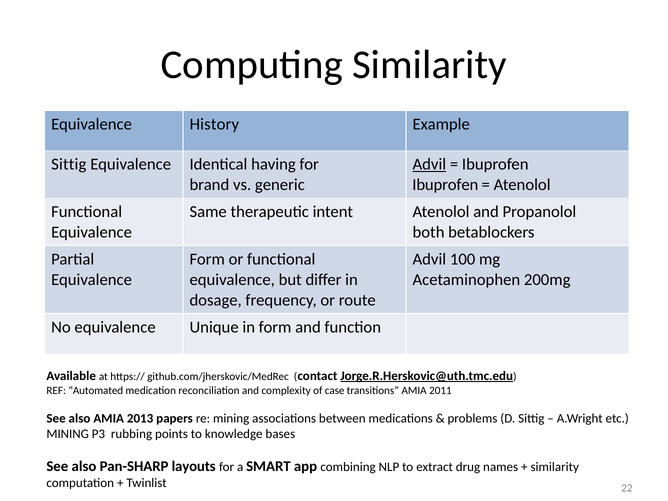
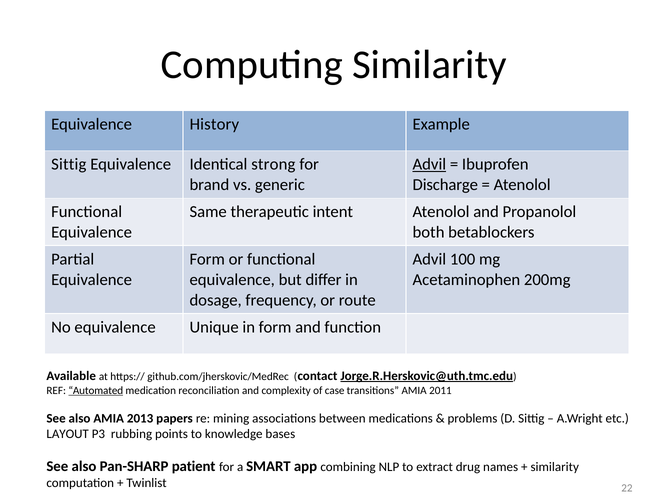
having: having -> strong
Ibuprofen at (445, 185): Ibuprofen -> Discharge
Automated underline: none -> present
MINING at (68, 434): MINING -> LAYOUT
layouts: layouts -> patient
